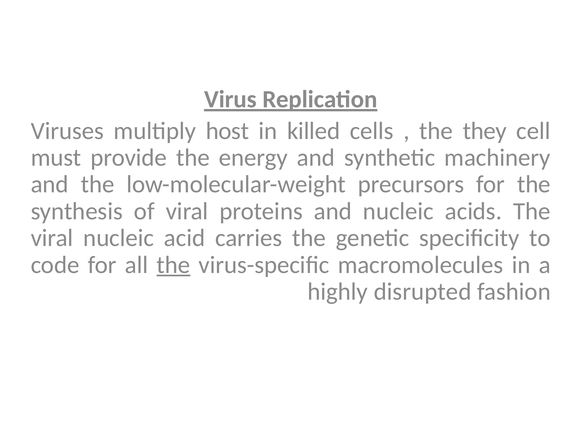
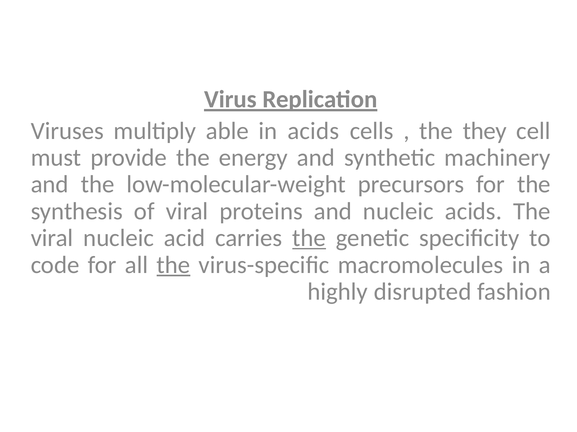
host: host -> able
in killed: killed -> acids
the at (309, 238) underline: none -> present
